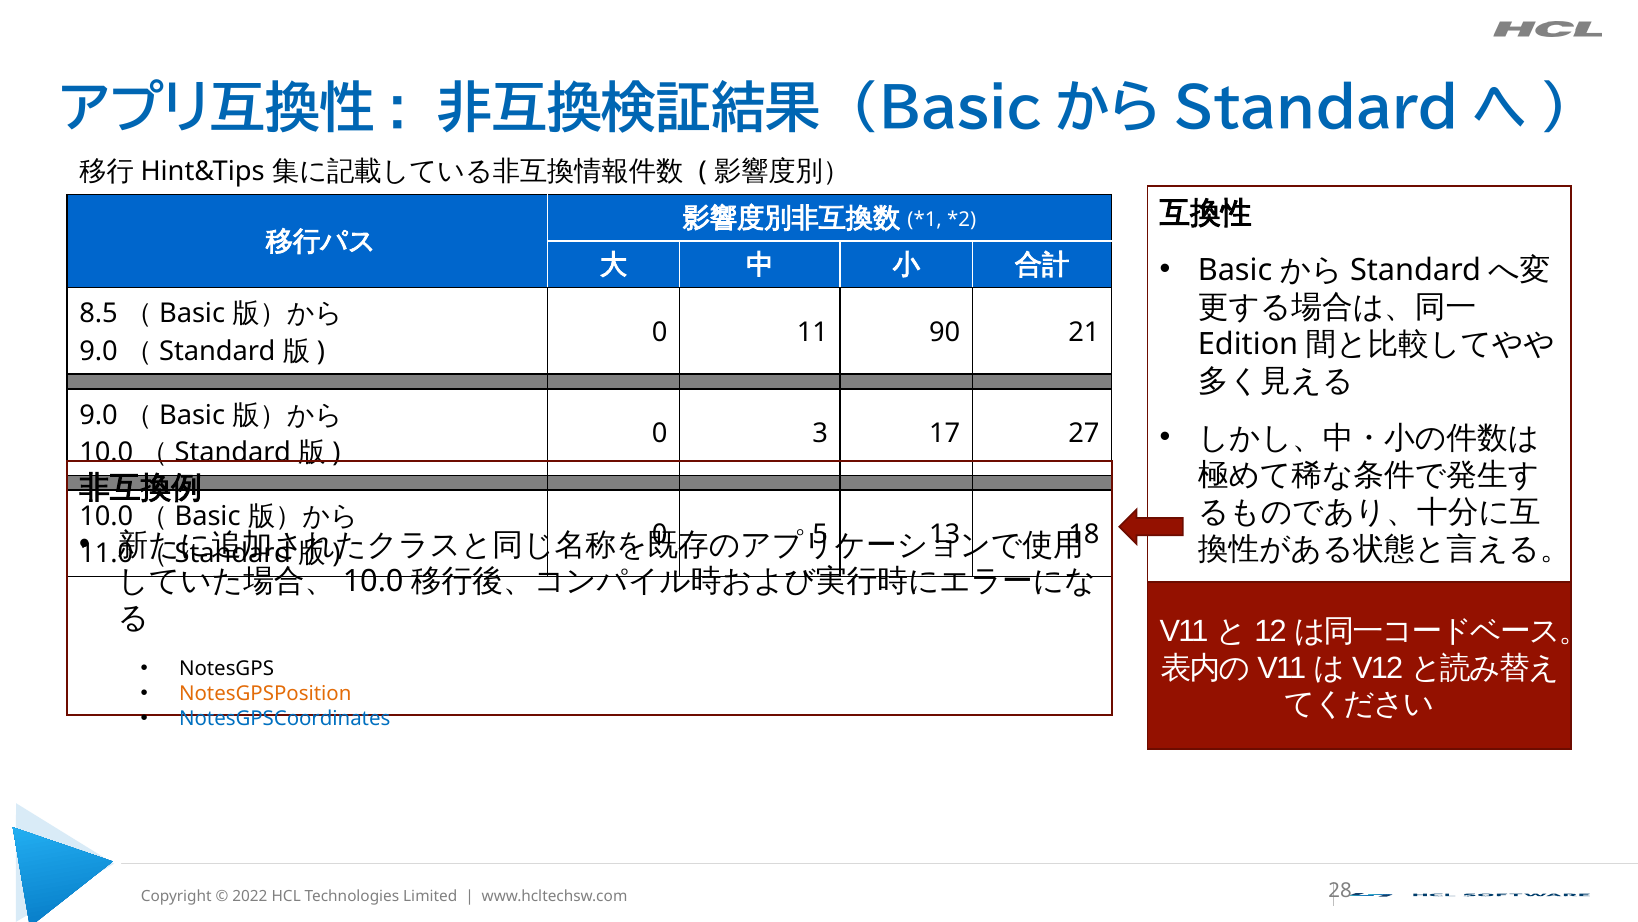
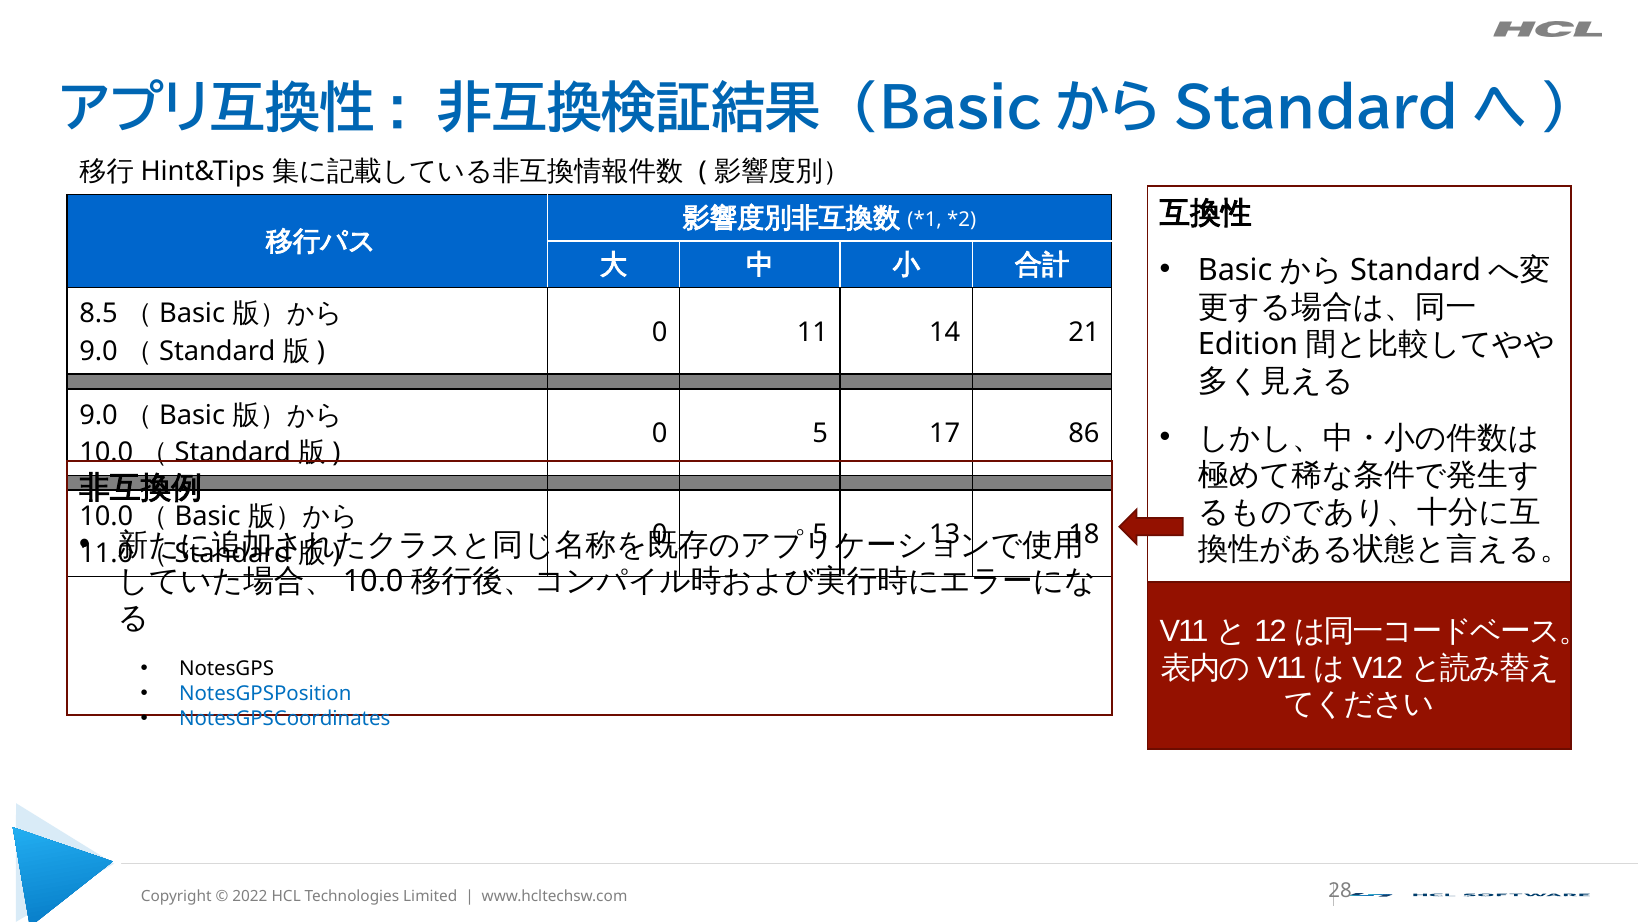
90: 90 -> 14
3 at (820, 433): 3 -> 5
27: 27 -> 86
NotesGPSPosition colour: orange -> blue
